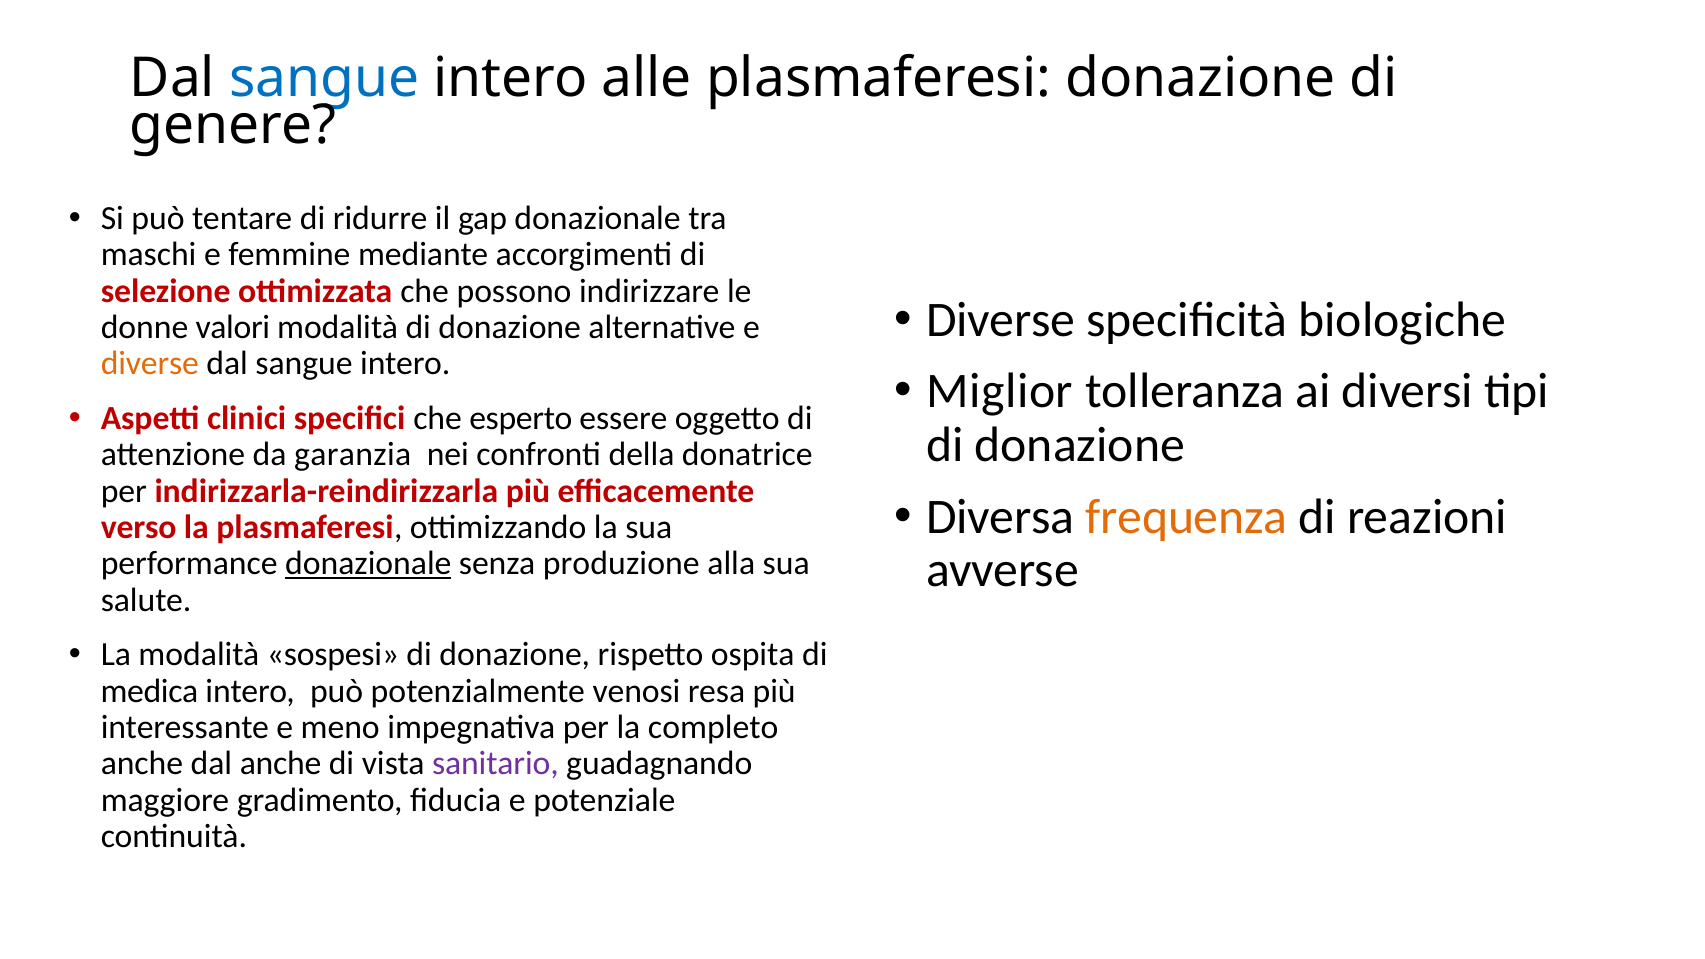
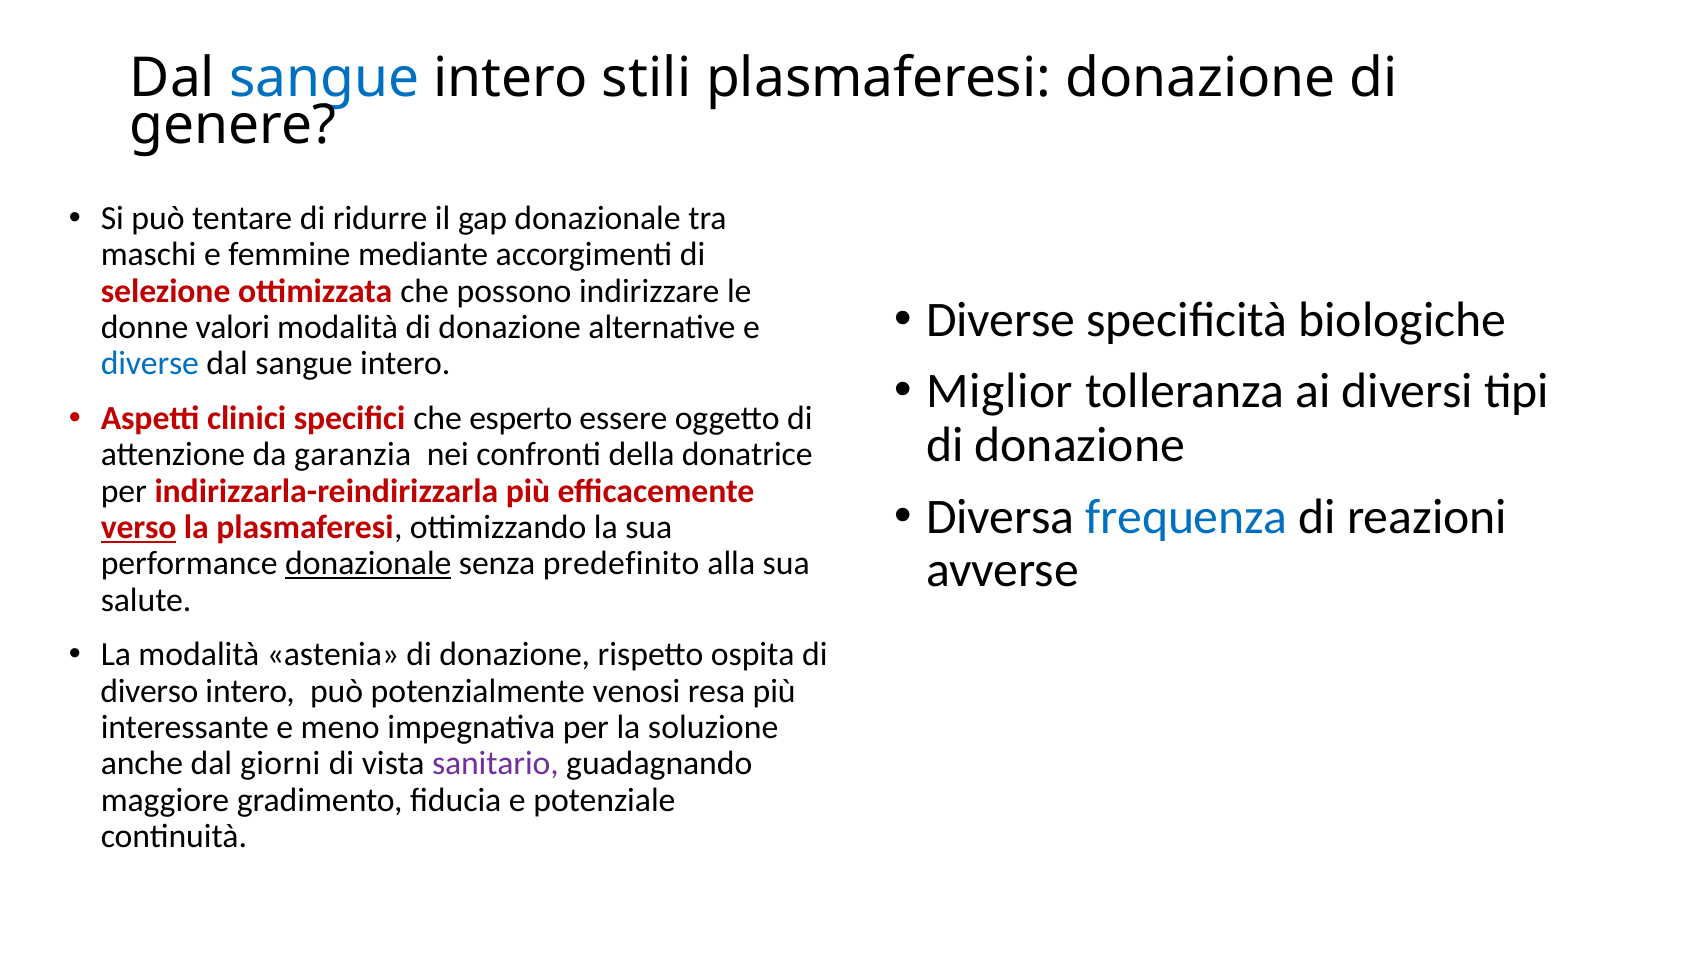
alle: alle -> stili
diverse at (150, 364) colour: orange -> blue
frequenza colour: orange -> blue
verso underline: none -> present
produzione: produzione -> predefinito
sospesi: sospesi -> astenia
medica: medica -> diverso
completo: completo -> soluzione
dal anche: anche -> giorni
